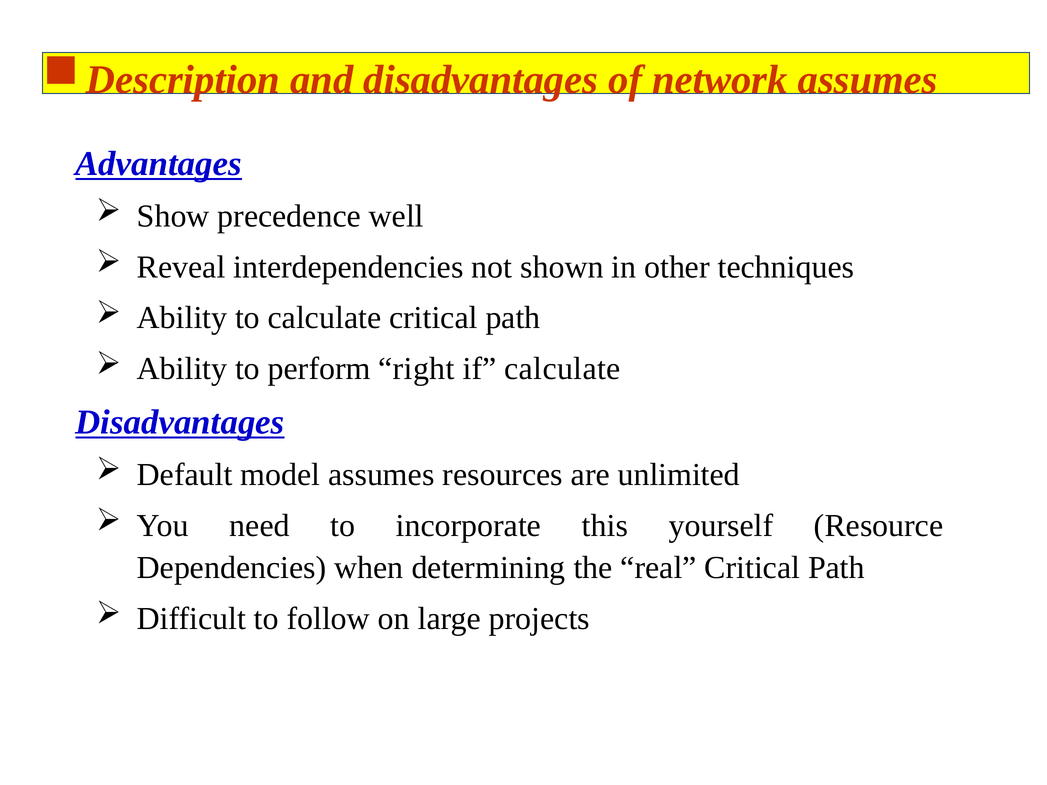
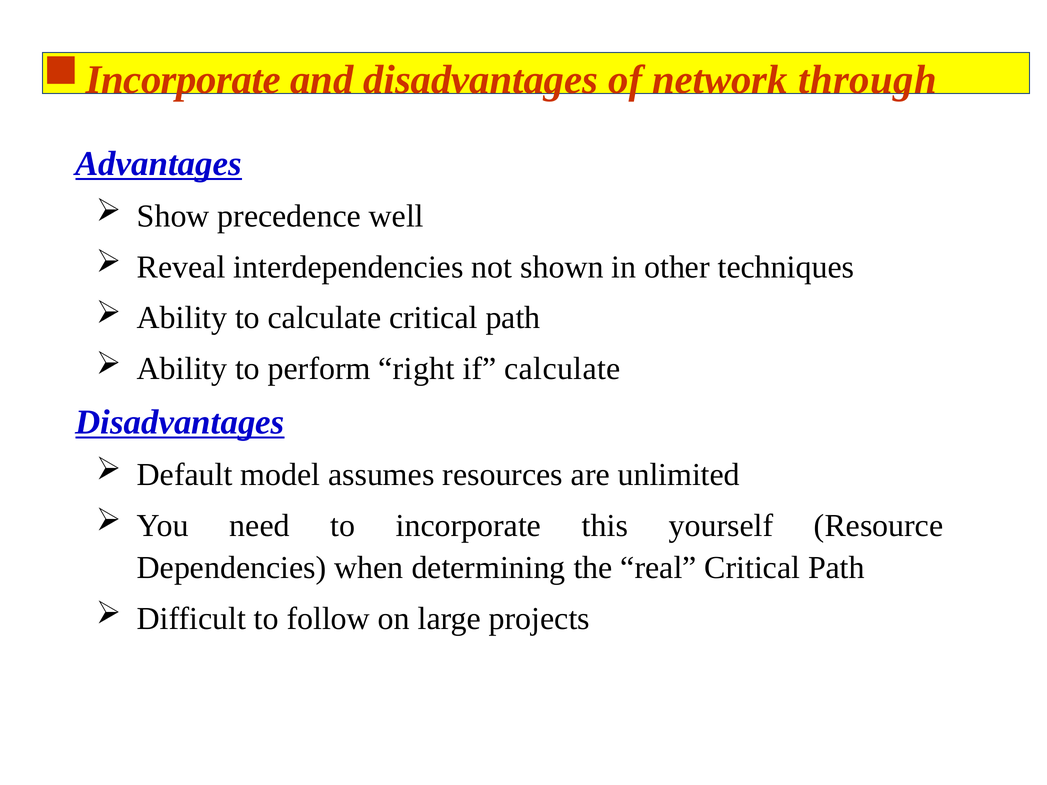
Description at (183, 80): Description -> Incorporate
network assumes: assumes -> through
